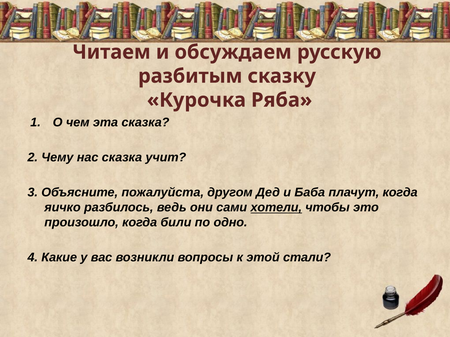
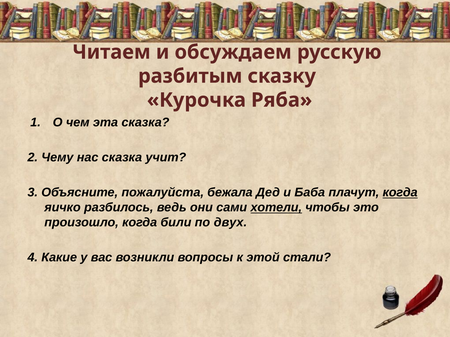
другом: другом -> бежала
когда at (400, 193) underline: none -> present
одно: одно -> двух
